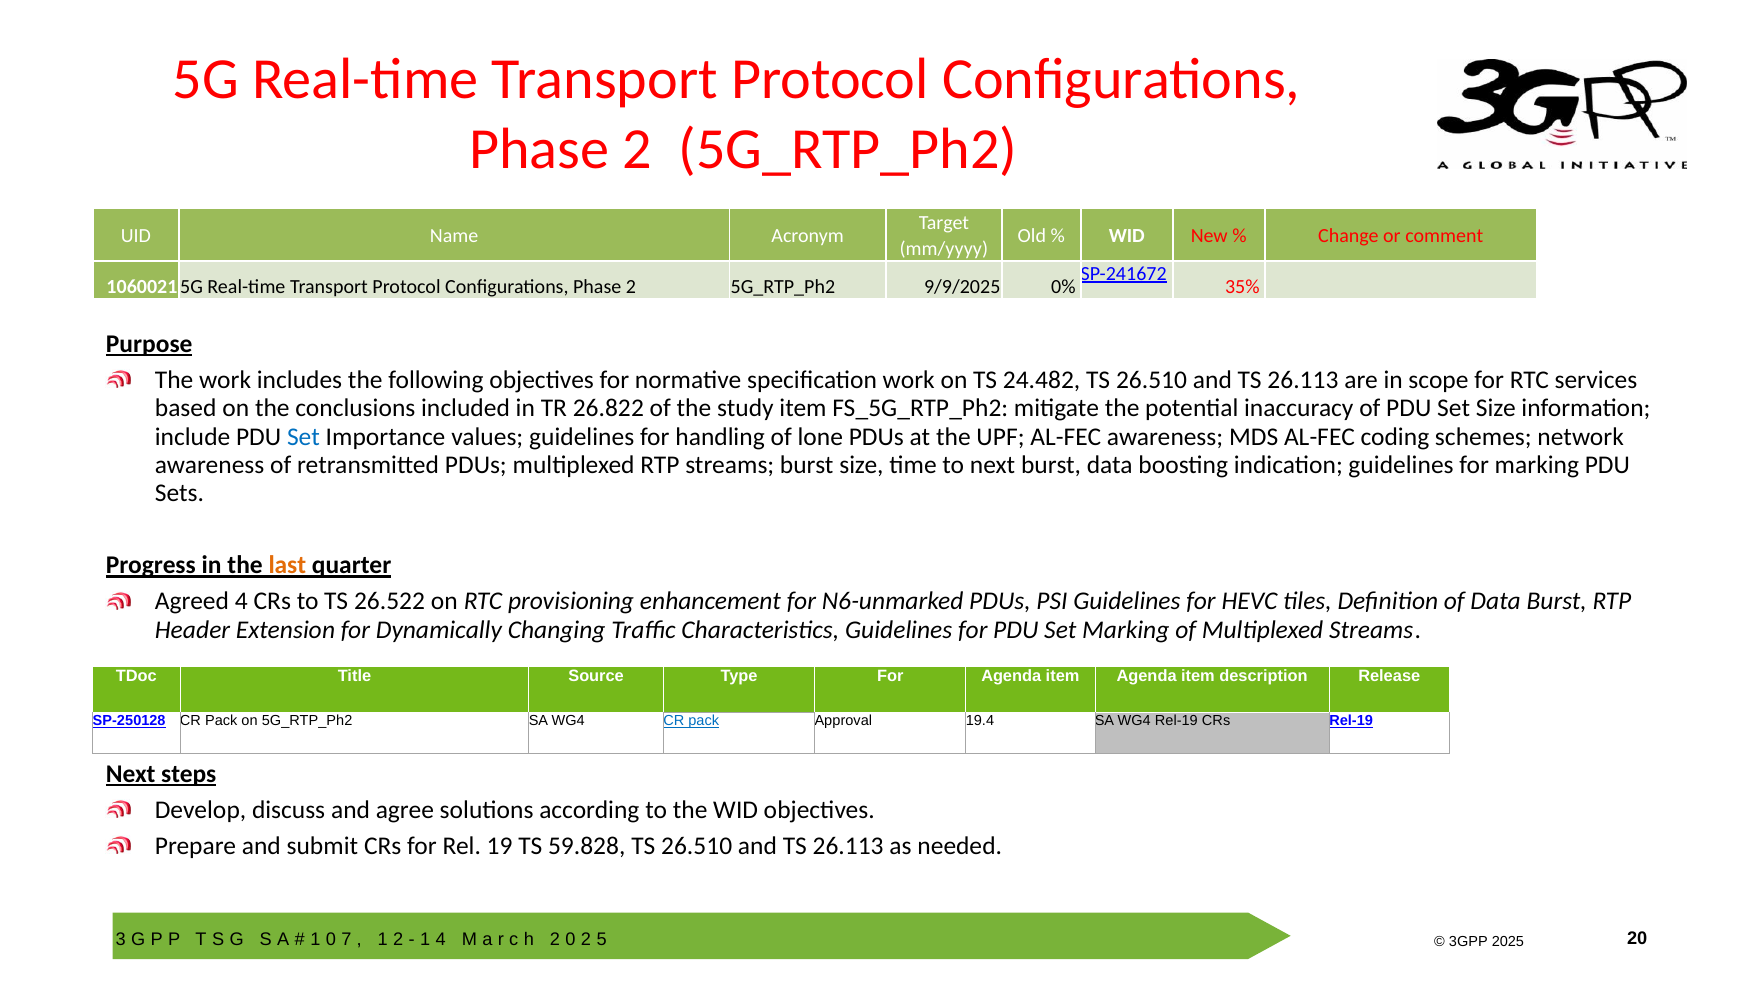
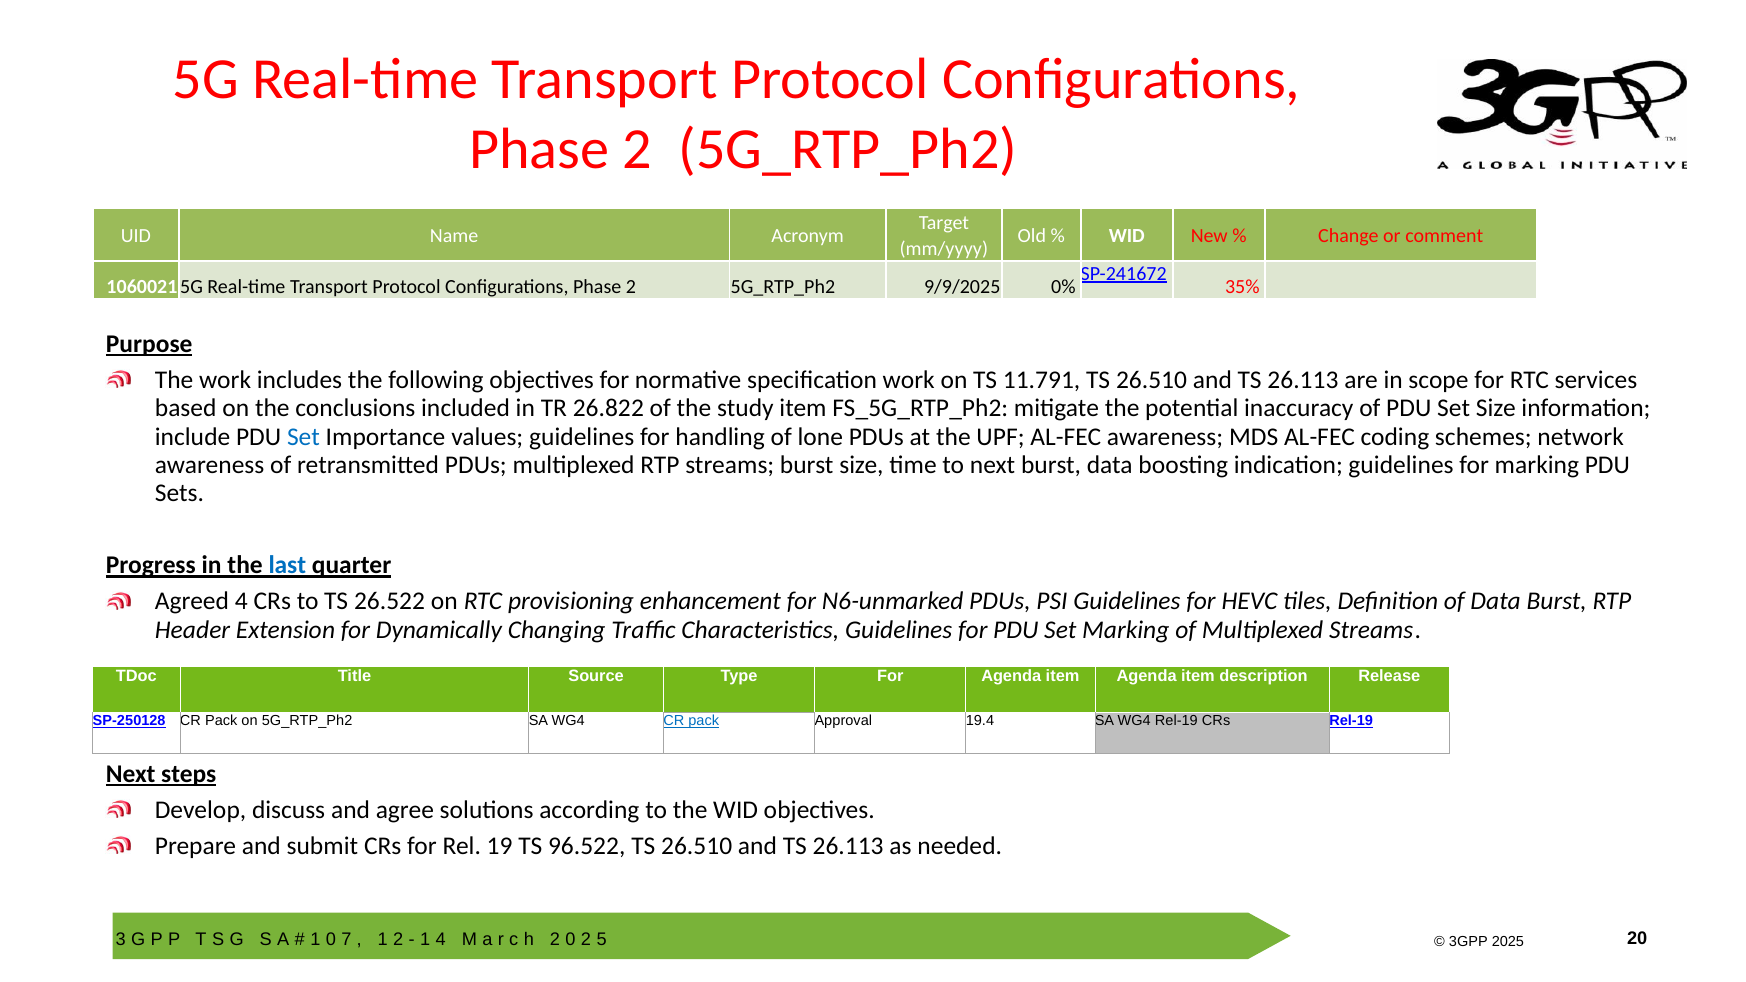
24.482: 24.482 -> 11.791
last colour: orange -> blue
59.828: 59.828 -> 96.522
